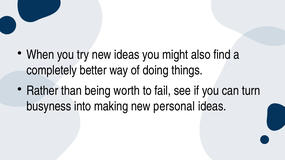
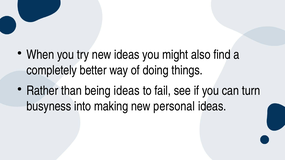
being worth: worth -> ideas
